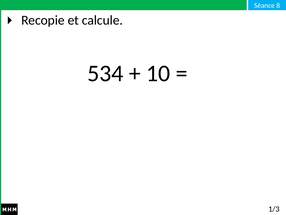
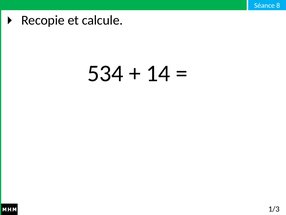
10: 10 -> 14
